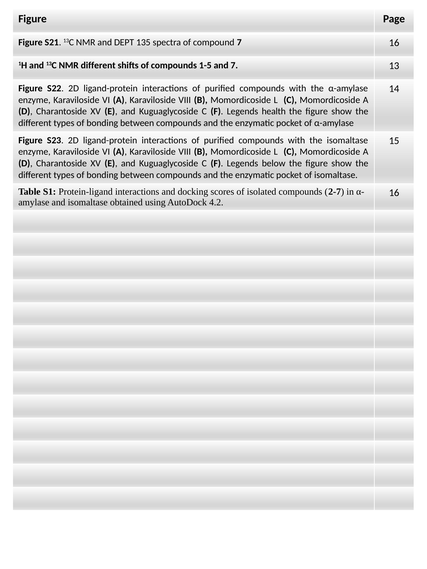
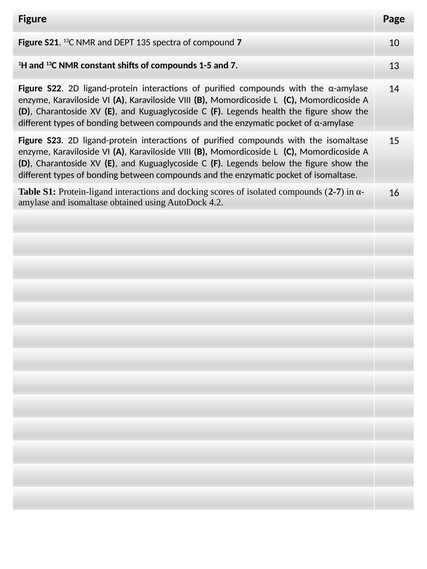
7 16: 16 -> 10
NMR different: different -> constant
